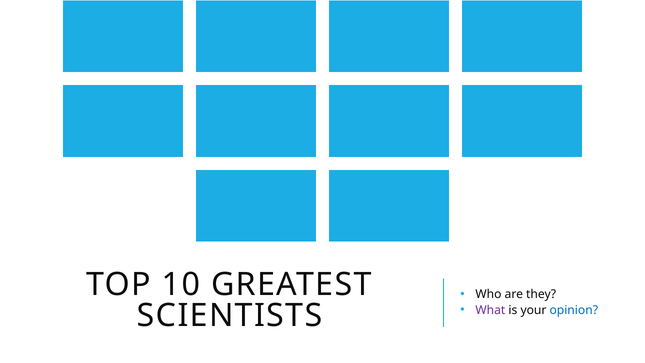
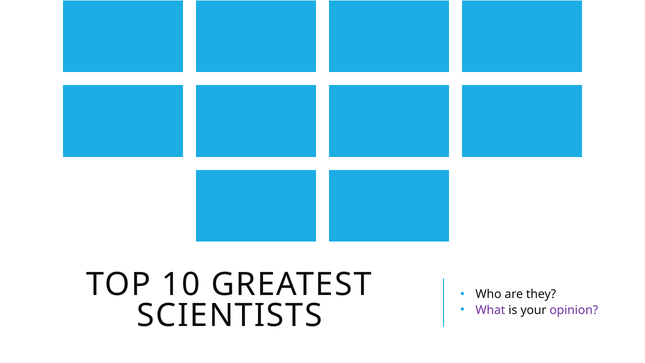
opinion colour: blue -> purple
